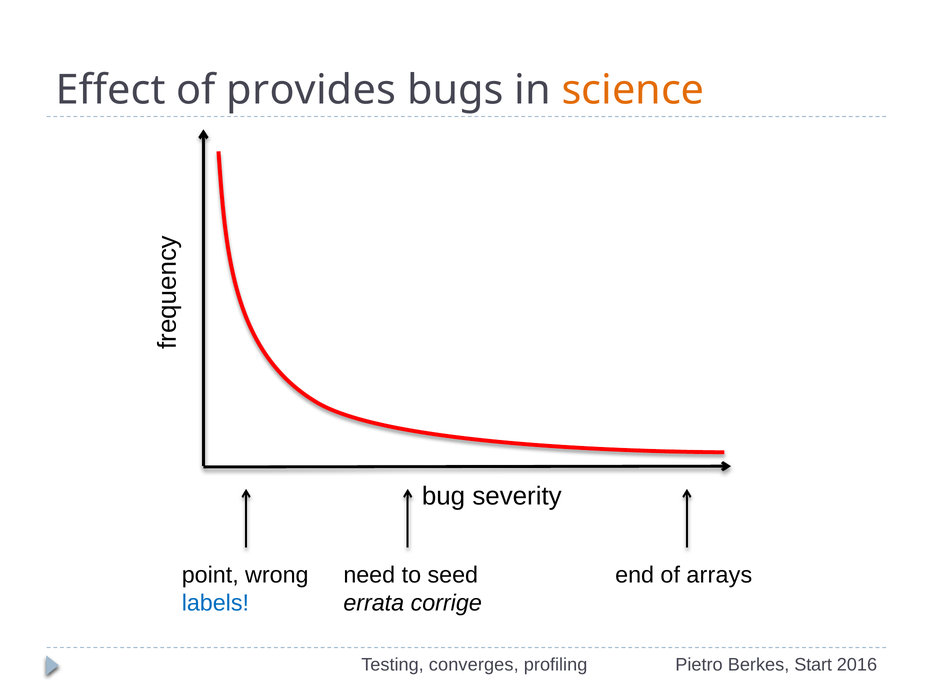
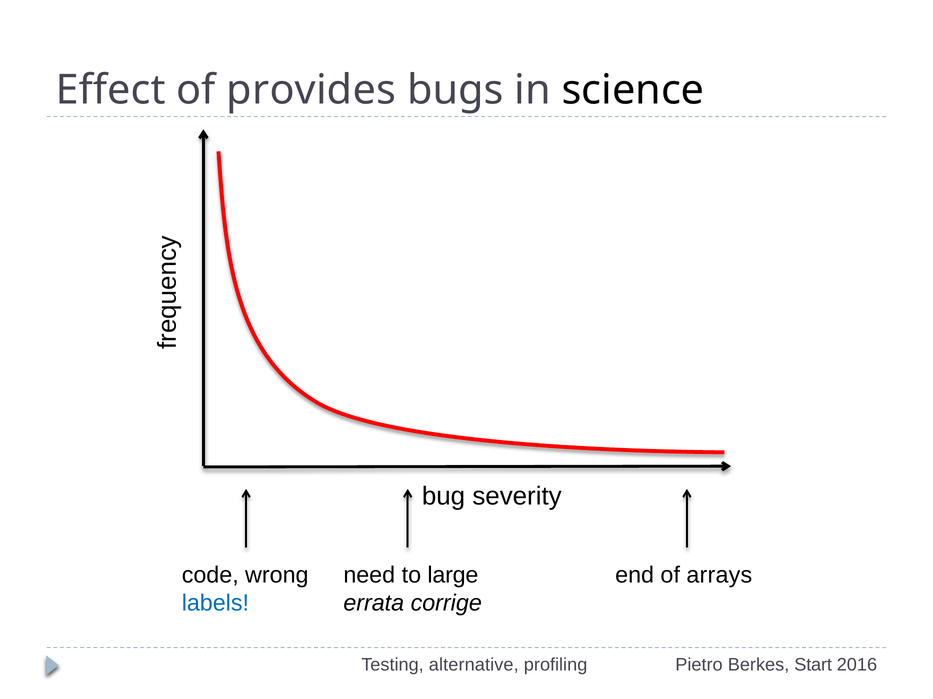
science colour: orange -> black
point: point -> code
seed: seed -> large
converges: converges -> alternative
